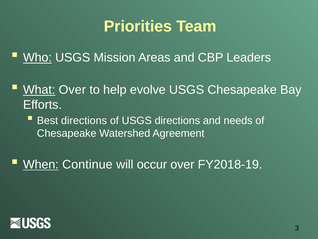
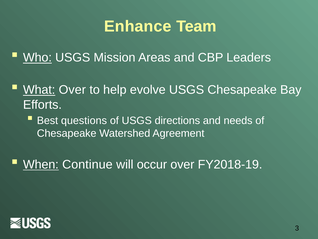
Priorities: Priorities -> Enhance
Best directions: directions -> questions
